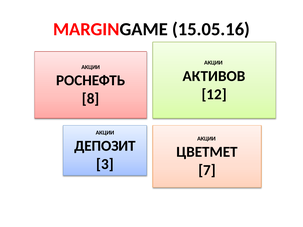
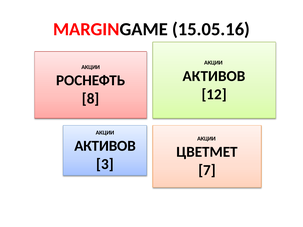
ДЕПОЗИТ at (105, 146): ДЕПОЗИТ -> АКТИВОВ
